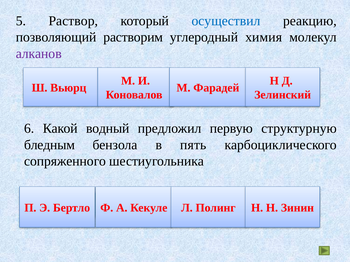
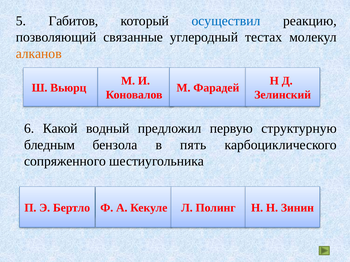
Раствор: Раствор -> Габитов
растворим: растворим -> связанные
химия: химия -> тестах
алканов colour: purple -> orange
